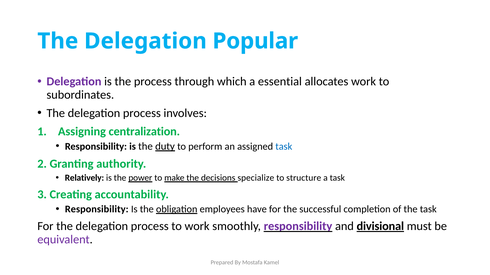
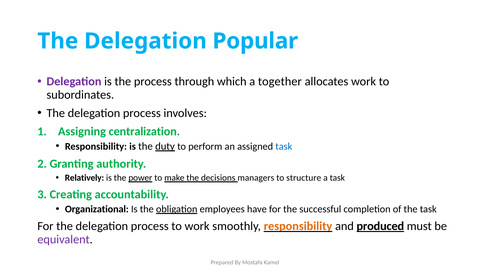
essential: essential -> together
specialize: specialize -> managers
Responsibility at (97, 210): Responsibility -> Organizational
responsibility at (298, 227) colour: purple -> orange
divisional: divisional -> produced
